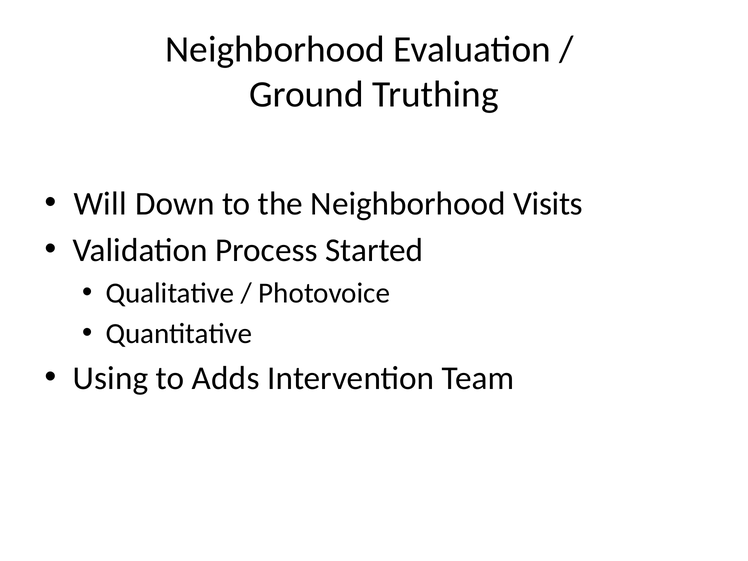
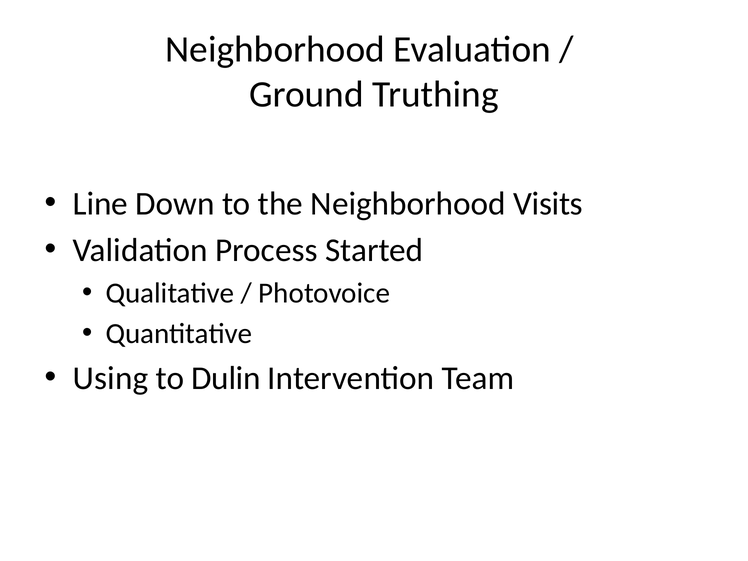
Will: Will -> Line
Adds: Adds -> Dulin
